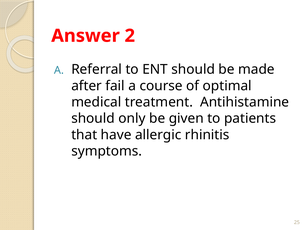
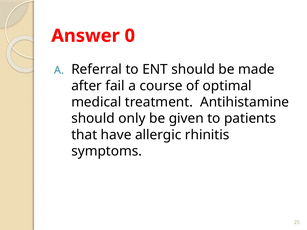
2: 2 -> 0
